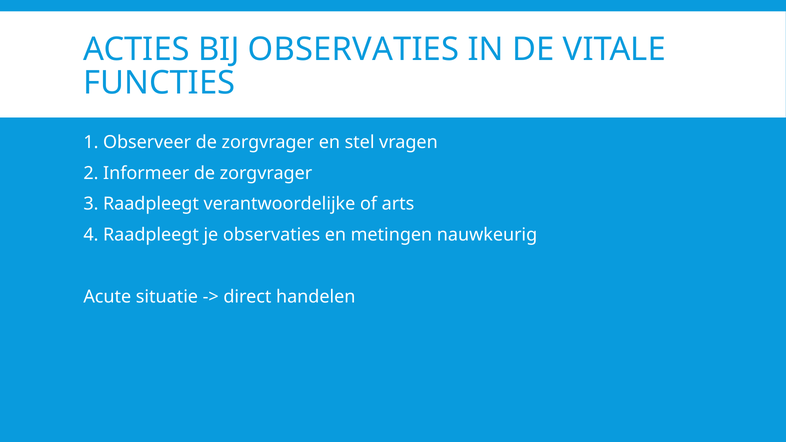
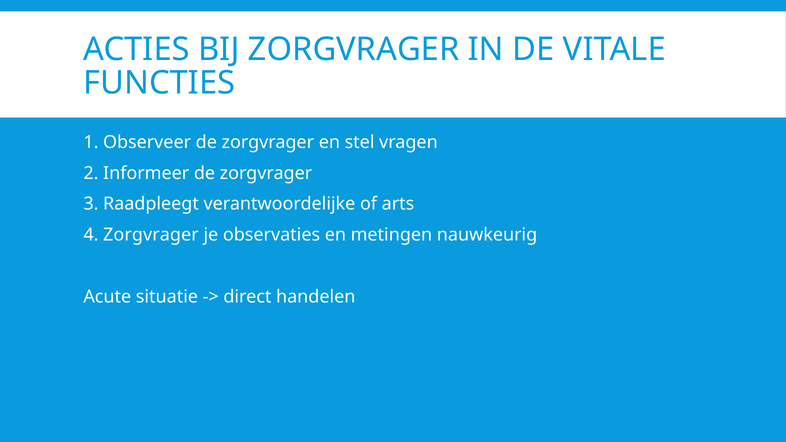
BIJ OBSERVATIES: OBSERVATIES -> ZORGVRAGER
Raadpleegt at (151, 235): Raadpleegt -> Zorgvrager
